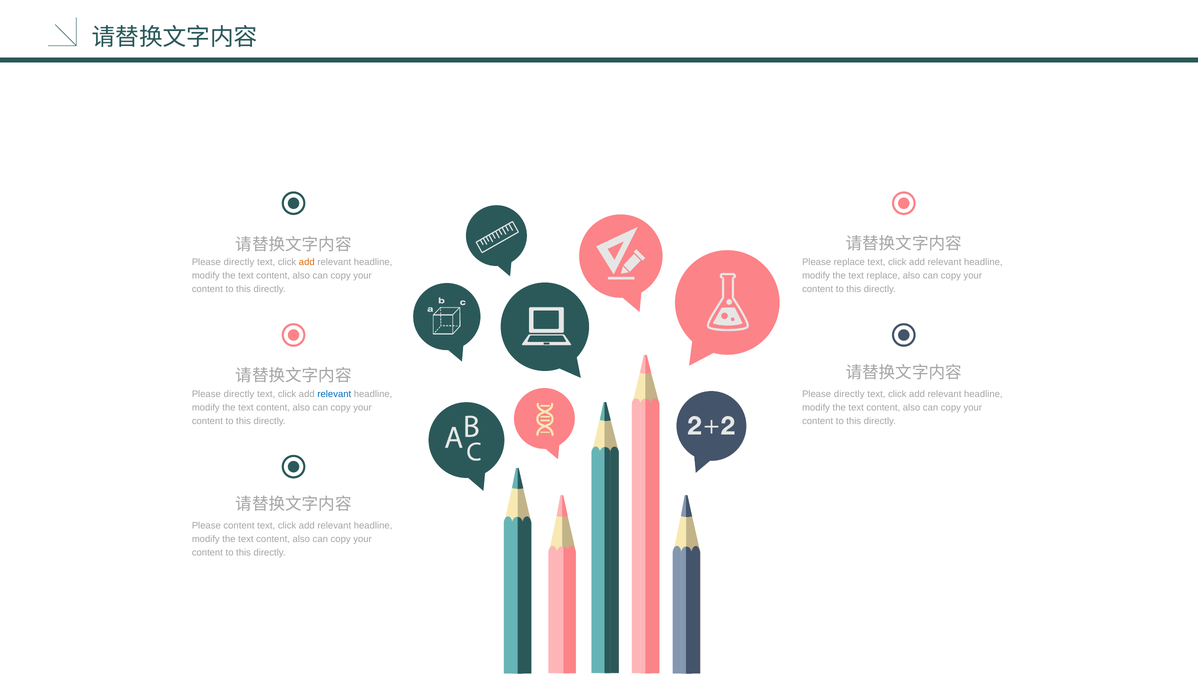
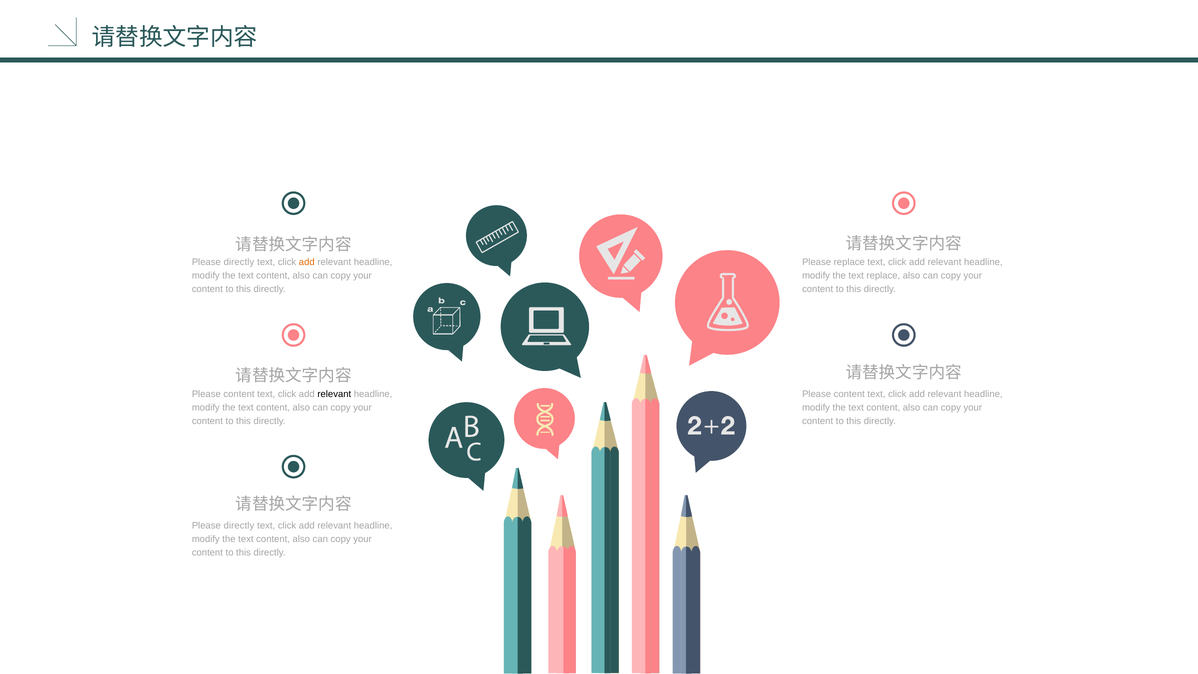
directly at (239, 394): directly -> content
relevant at (334, 394) colour: blue -> black
directly at (849, 394): directly -> content
content at (239, 525): content -> directly
